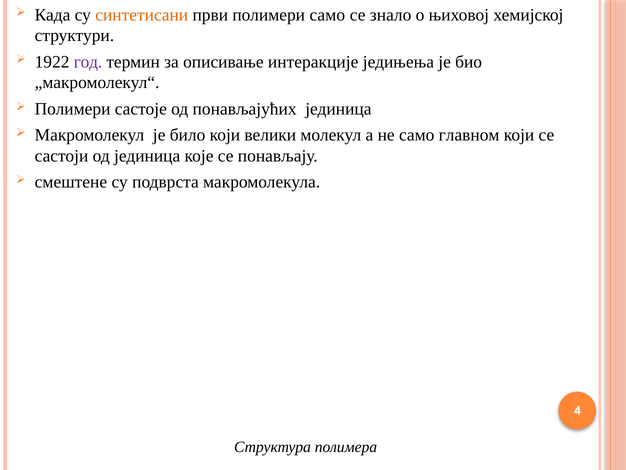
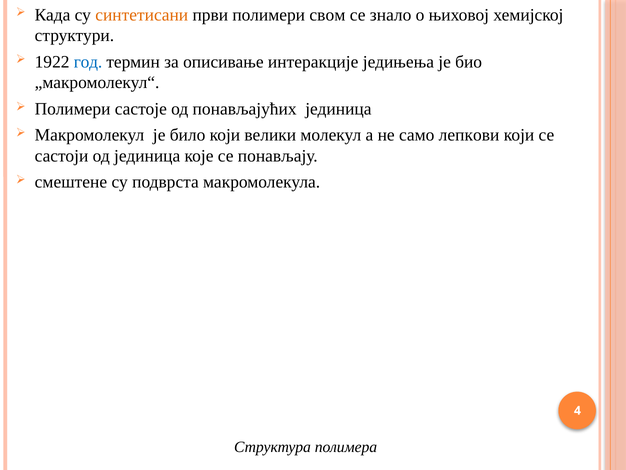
полимери само: само -> свом
год colour: purple -> blue
главном: главном -> лепкови
